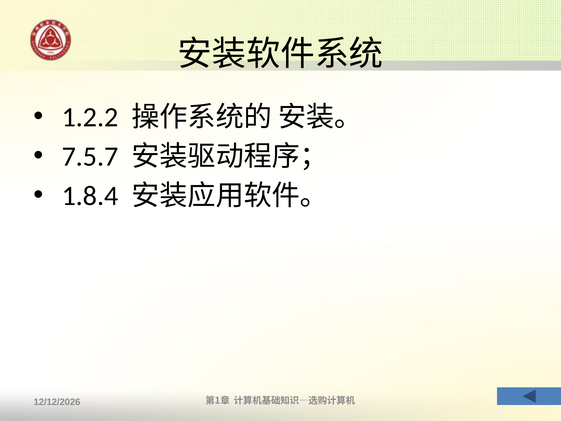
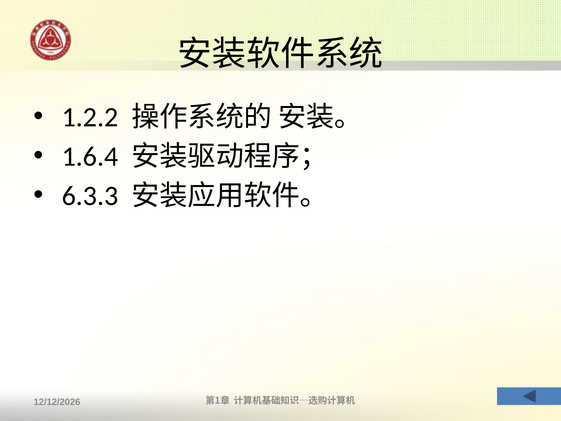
7.5.7: 7.5.7 -> 1.6.4
1.8.4: 1.8.4 -> 6.3.3
